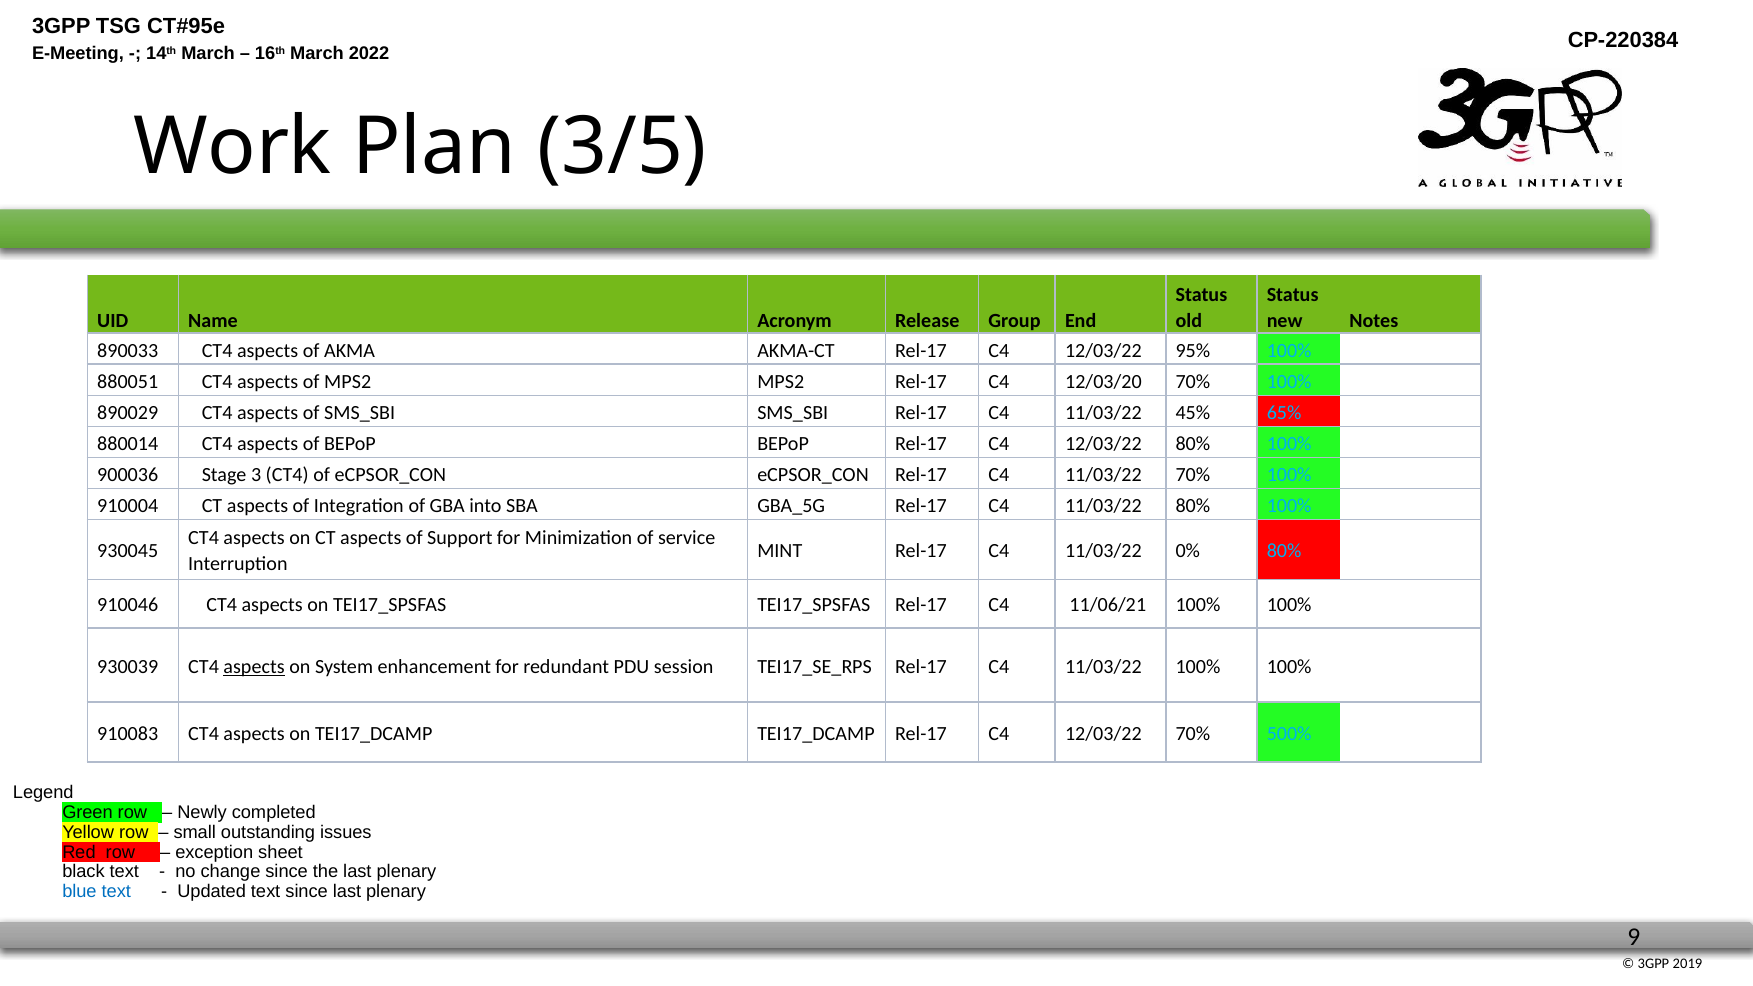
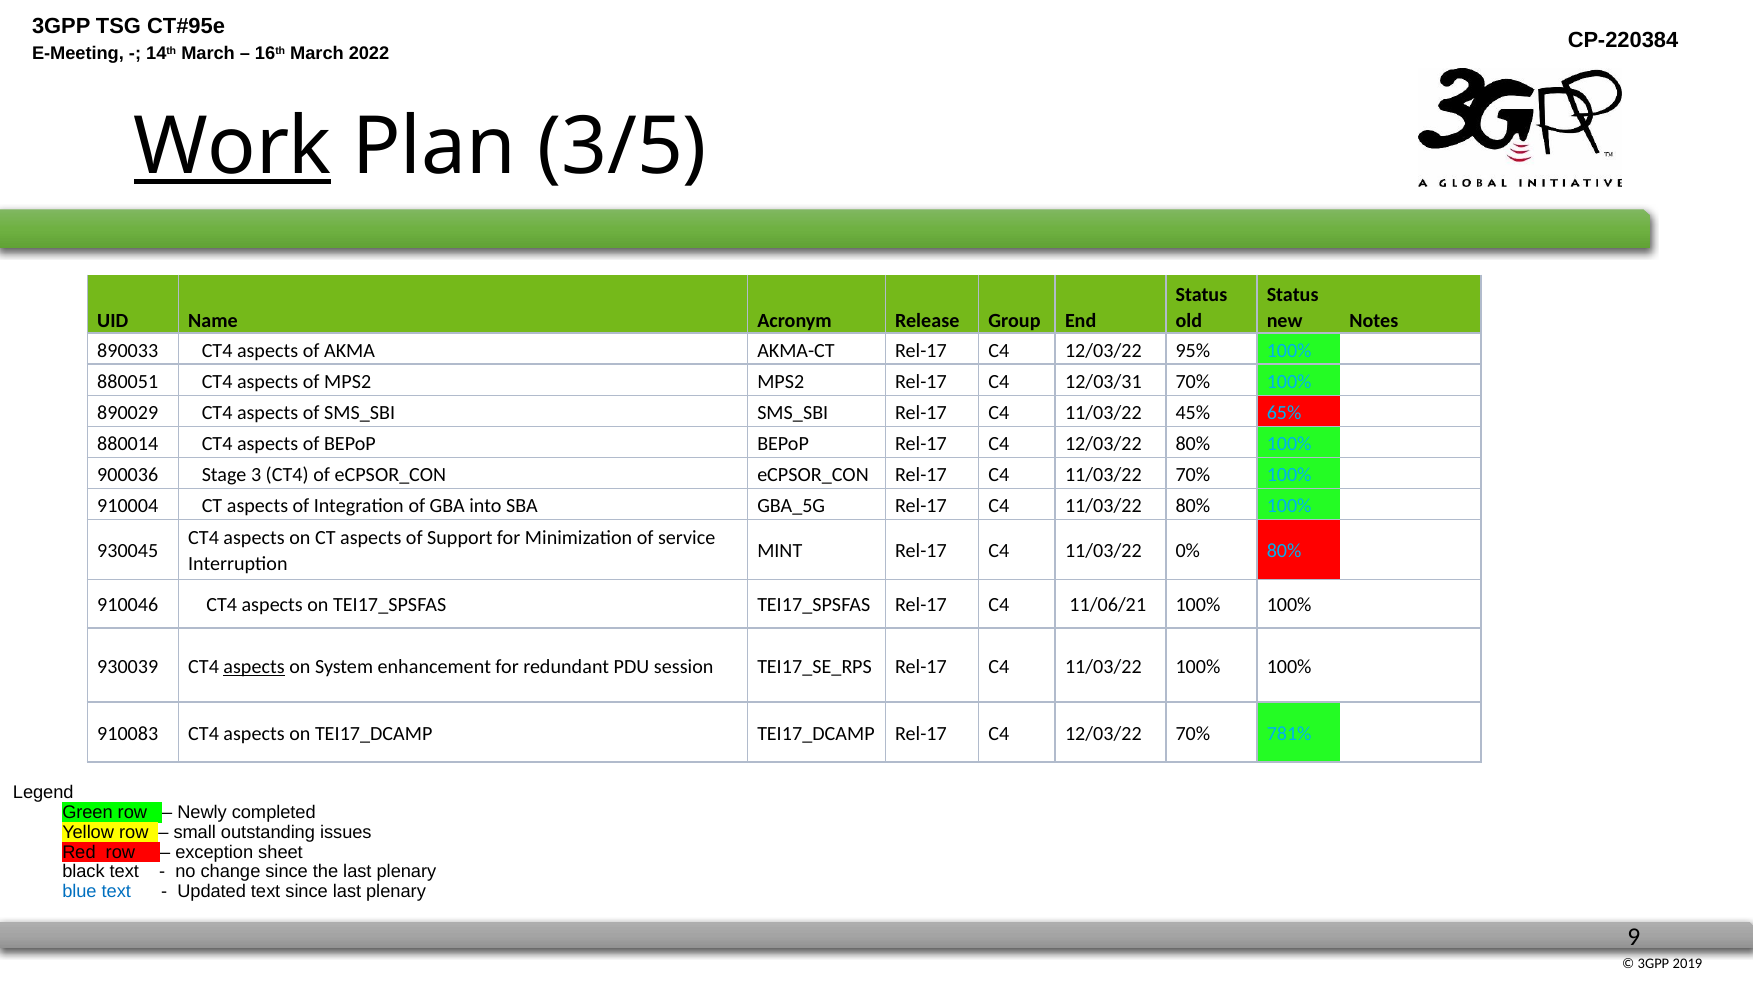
Work underline: none -> present
12/03/20: 12/03/20 -> 12/03/31
500%: 500% -> 781%
